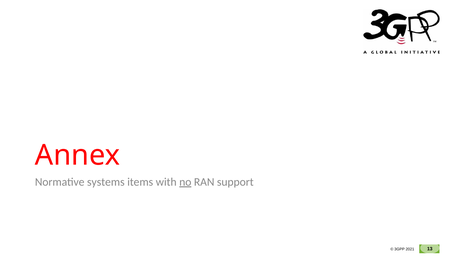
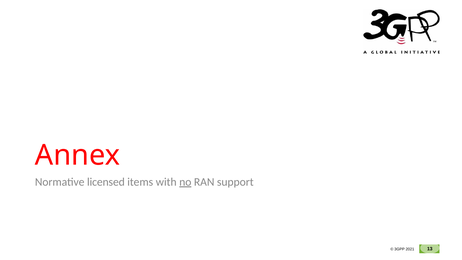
systems: systems -> licensed
